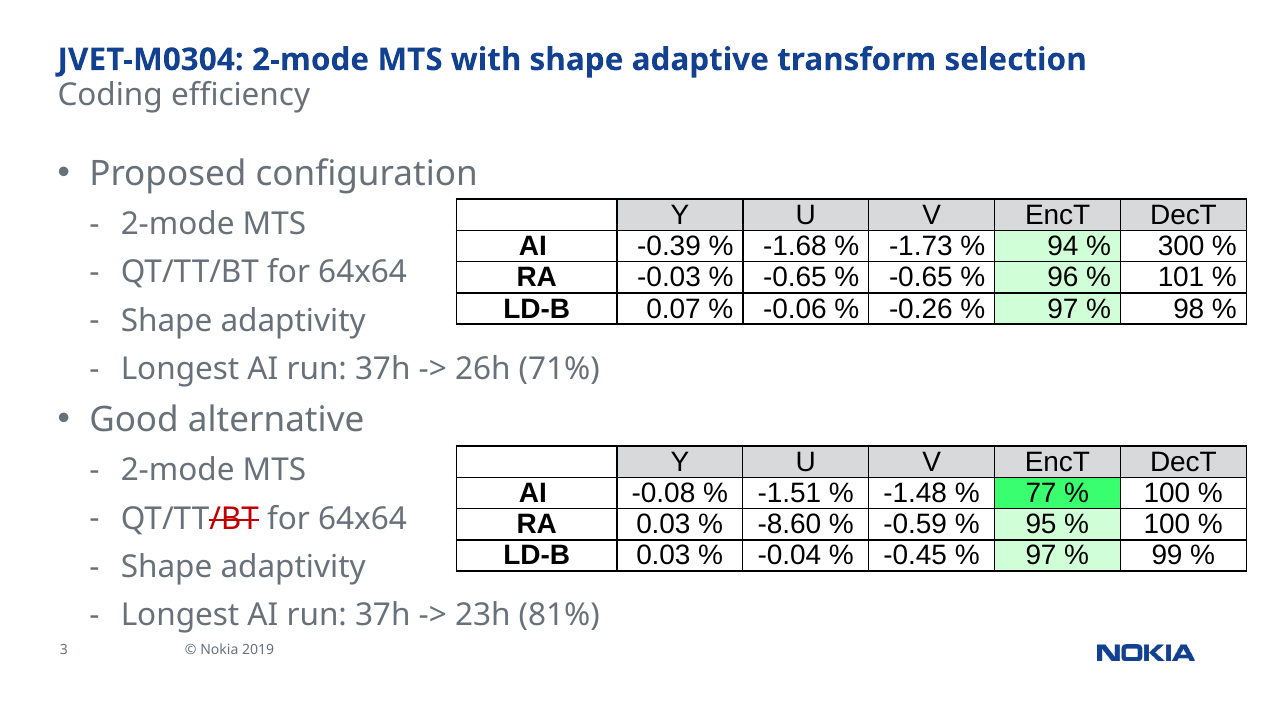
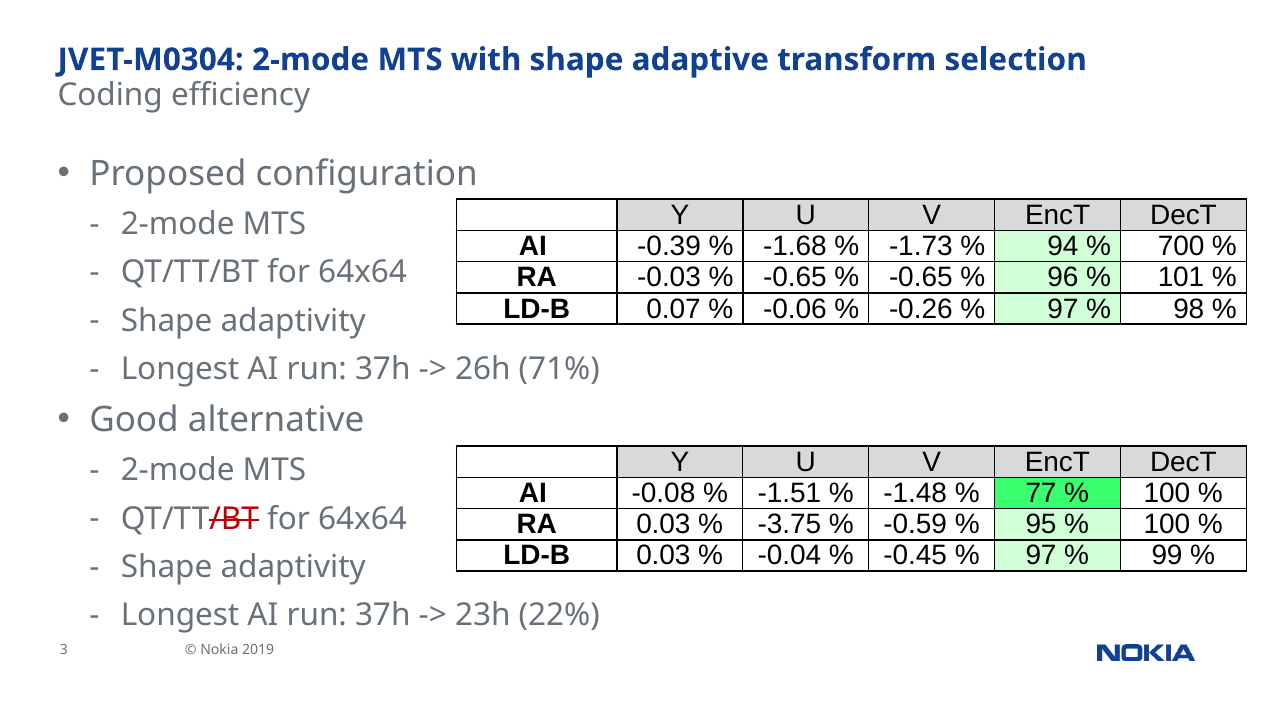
300: 300 -> 700
-8.60: -8.60 -> -3.75
81%: 81% -> 22%
